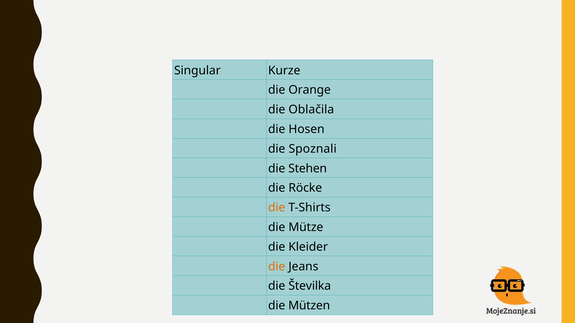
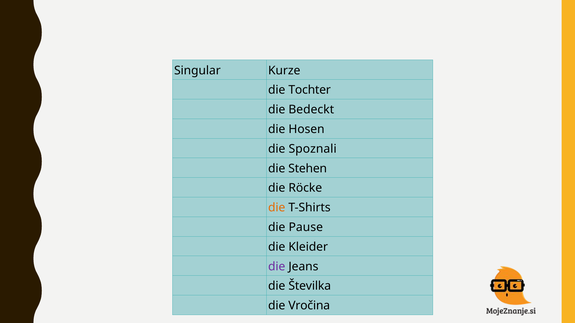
Orange: Orange -> Tochter
Oblačila: Oblačila -> Bedeckt
Mütze: Mütze -> Pause
die at (277, 267) colour: orange -> purple
Mützen: Mützen -> Vročina
